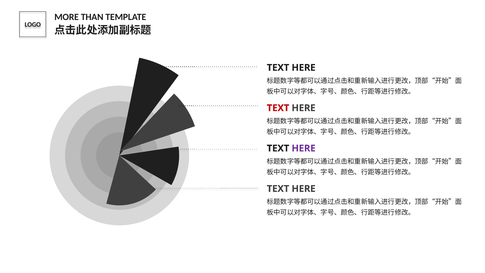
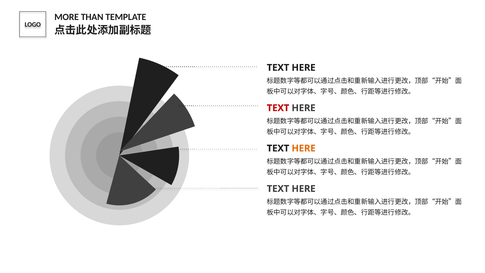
HERE at (304, 148) colour: purple -> orange
